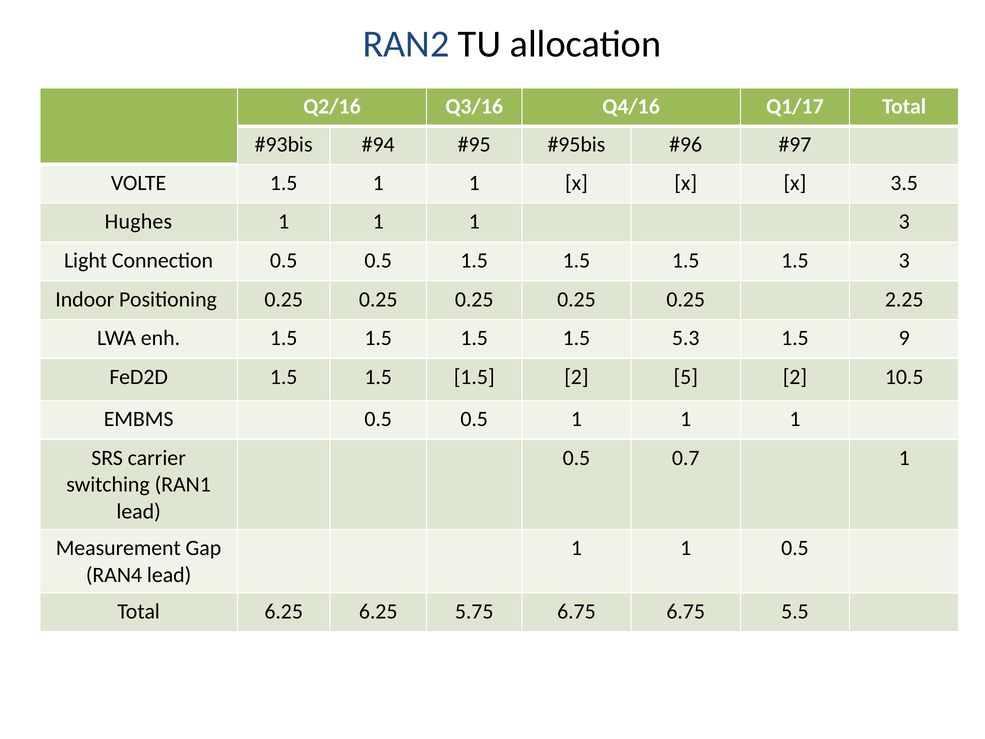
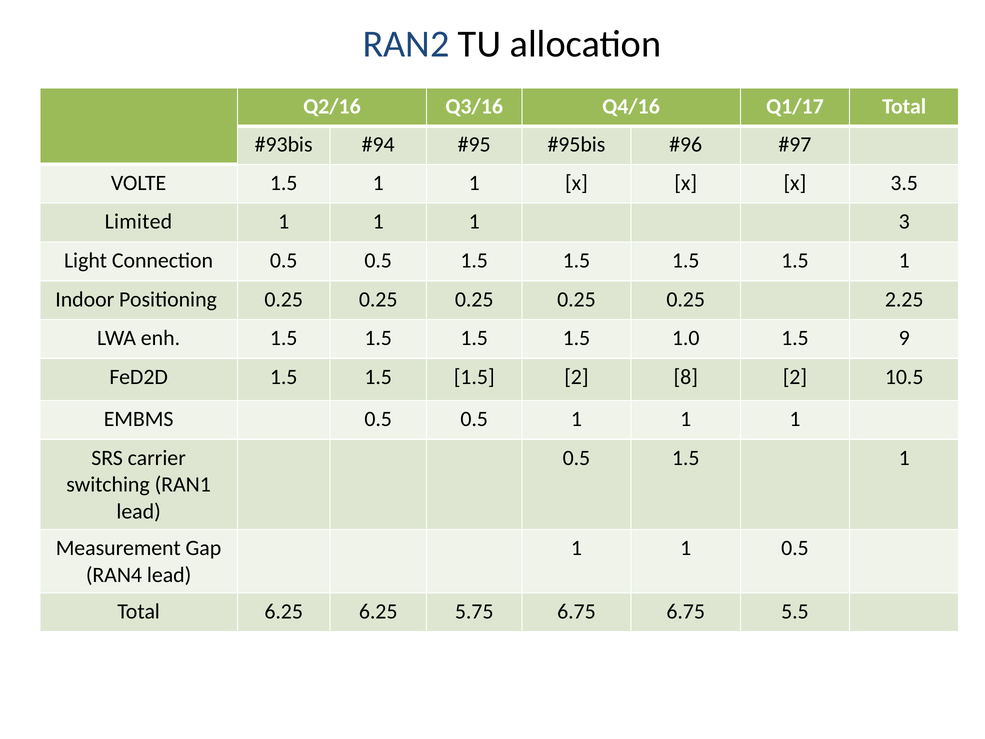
Hughes: Hughes -> Limited
1.5 1.5 3: 3 -> 1
5.3: 5.3 -> 1.0
5: 5 -> 8
0.7 at (686, 458): 0.7 -> 1.5
